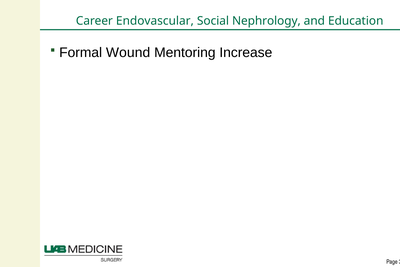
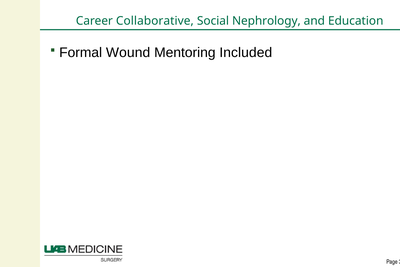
Endovascular: Endovascular -> Collaborative
Increase: Increase -> Included
